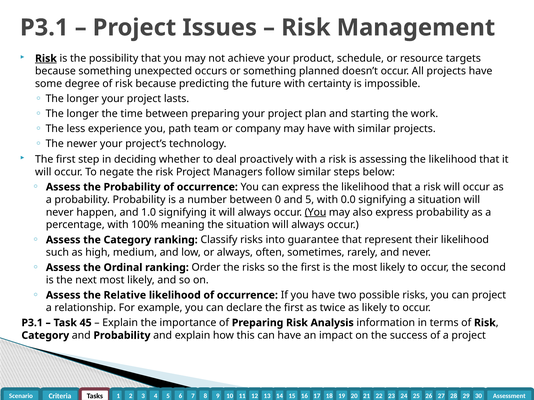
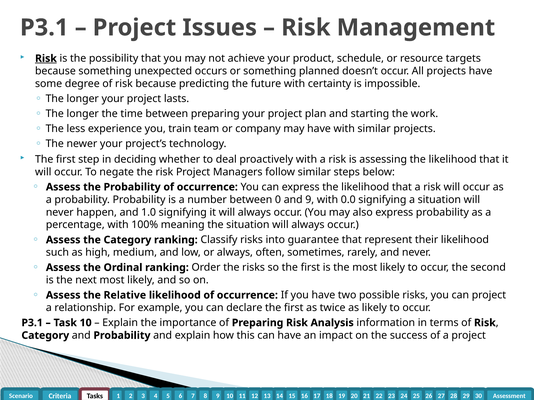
path: path -> train
and 5: 5 -> 9
You at (316, 212) underline: present -> none
Task 45: 45 -> 10
